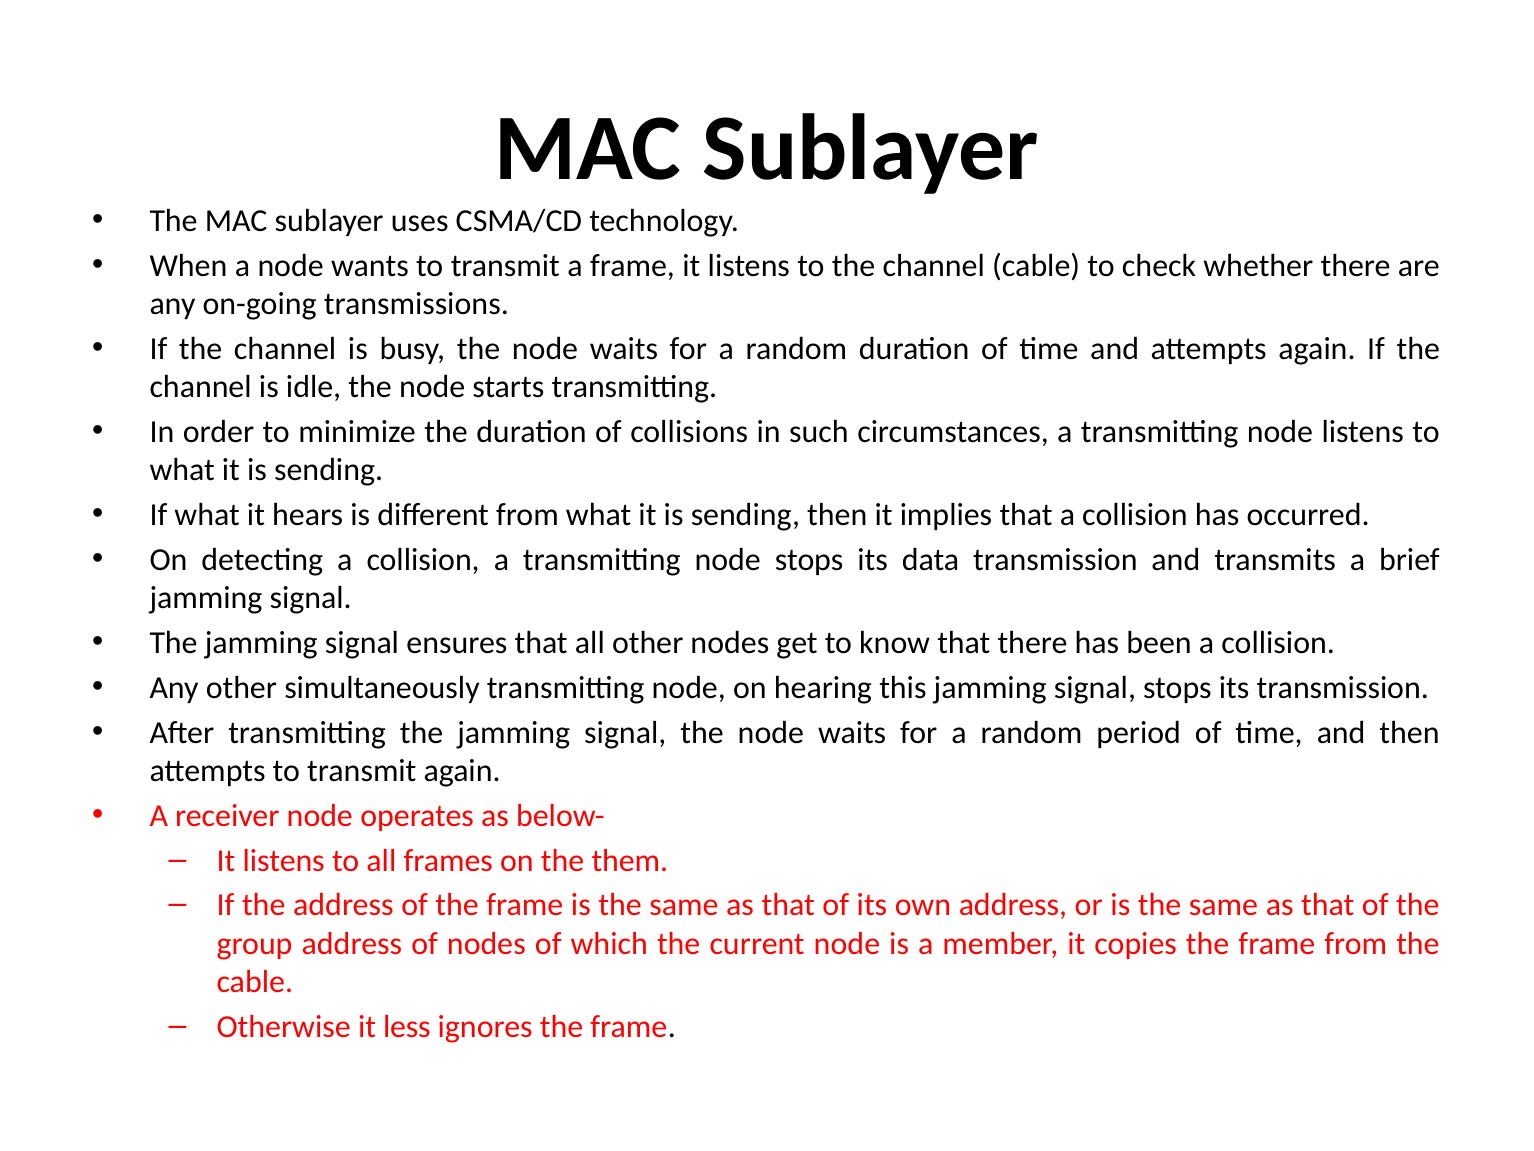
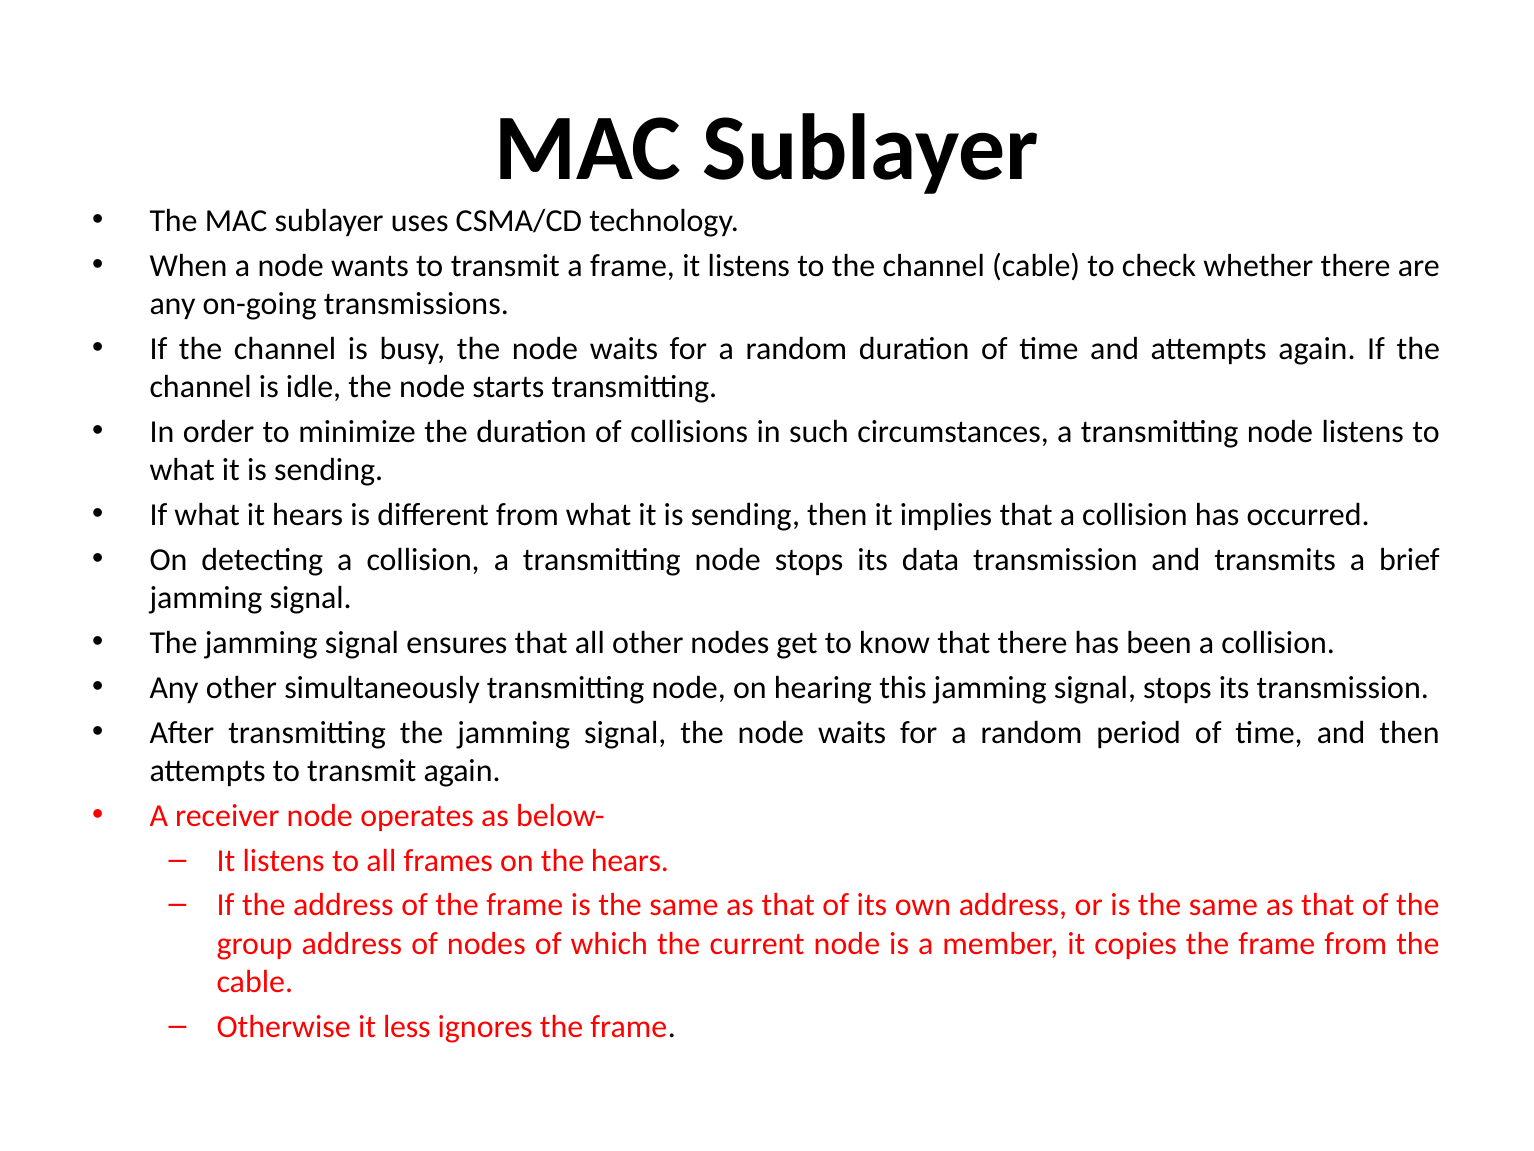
the them: them -> hears
